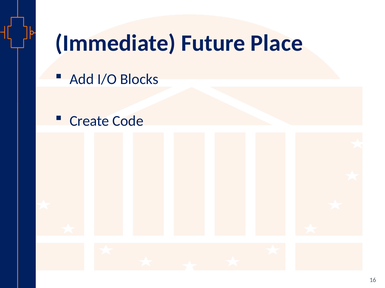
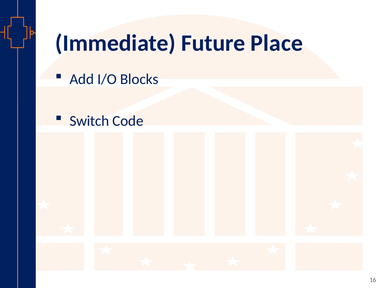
Create: Create -> Switch
